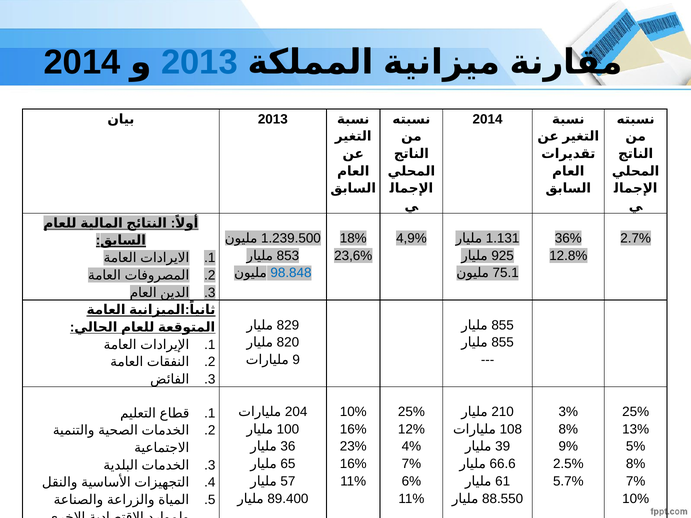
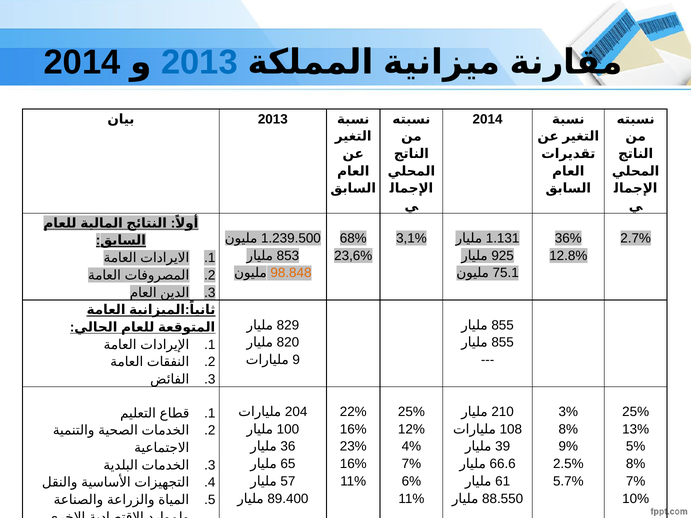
18%: 18% -> 68%
4,9%: 4,9% -> 3,1%
98.848 colour: blue -> orange
10% at (353, 412): 10% -> 22%
